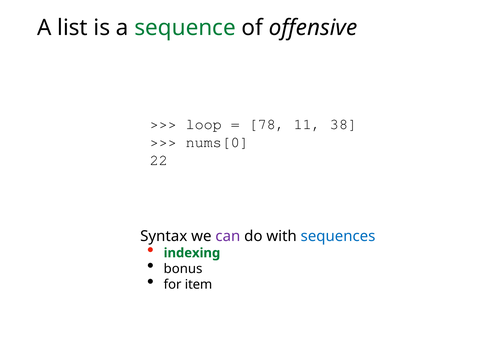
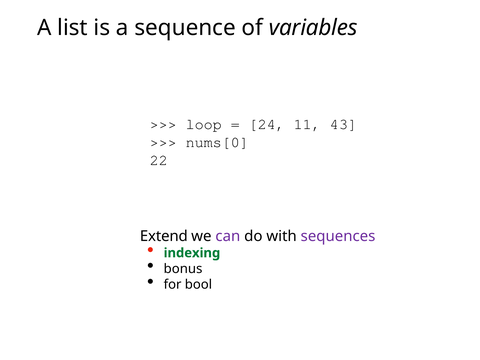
sequence colour: green -> black
offensive: offensive -> variables
78: 78 -> 24
38: 38 -> 43
Syntax: Syntax -> Extend
sequences colour: blue -> purple
item: item -> bool
